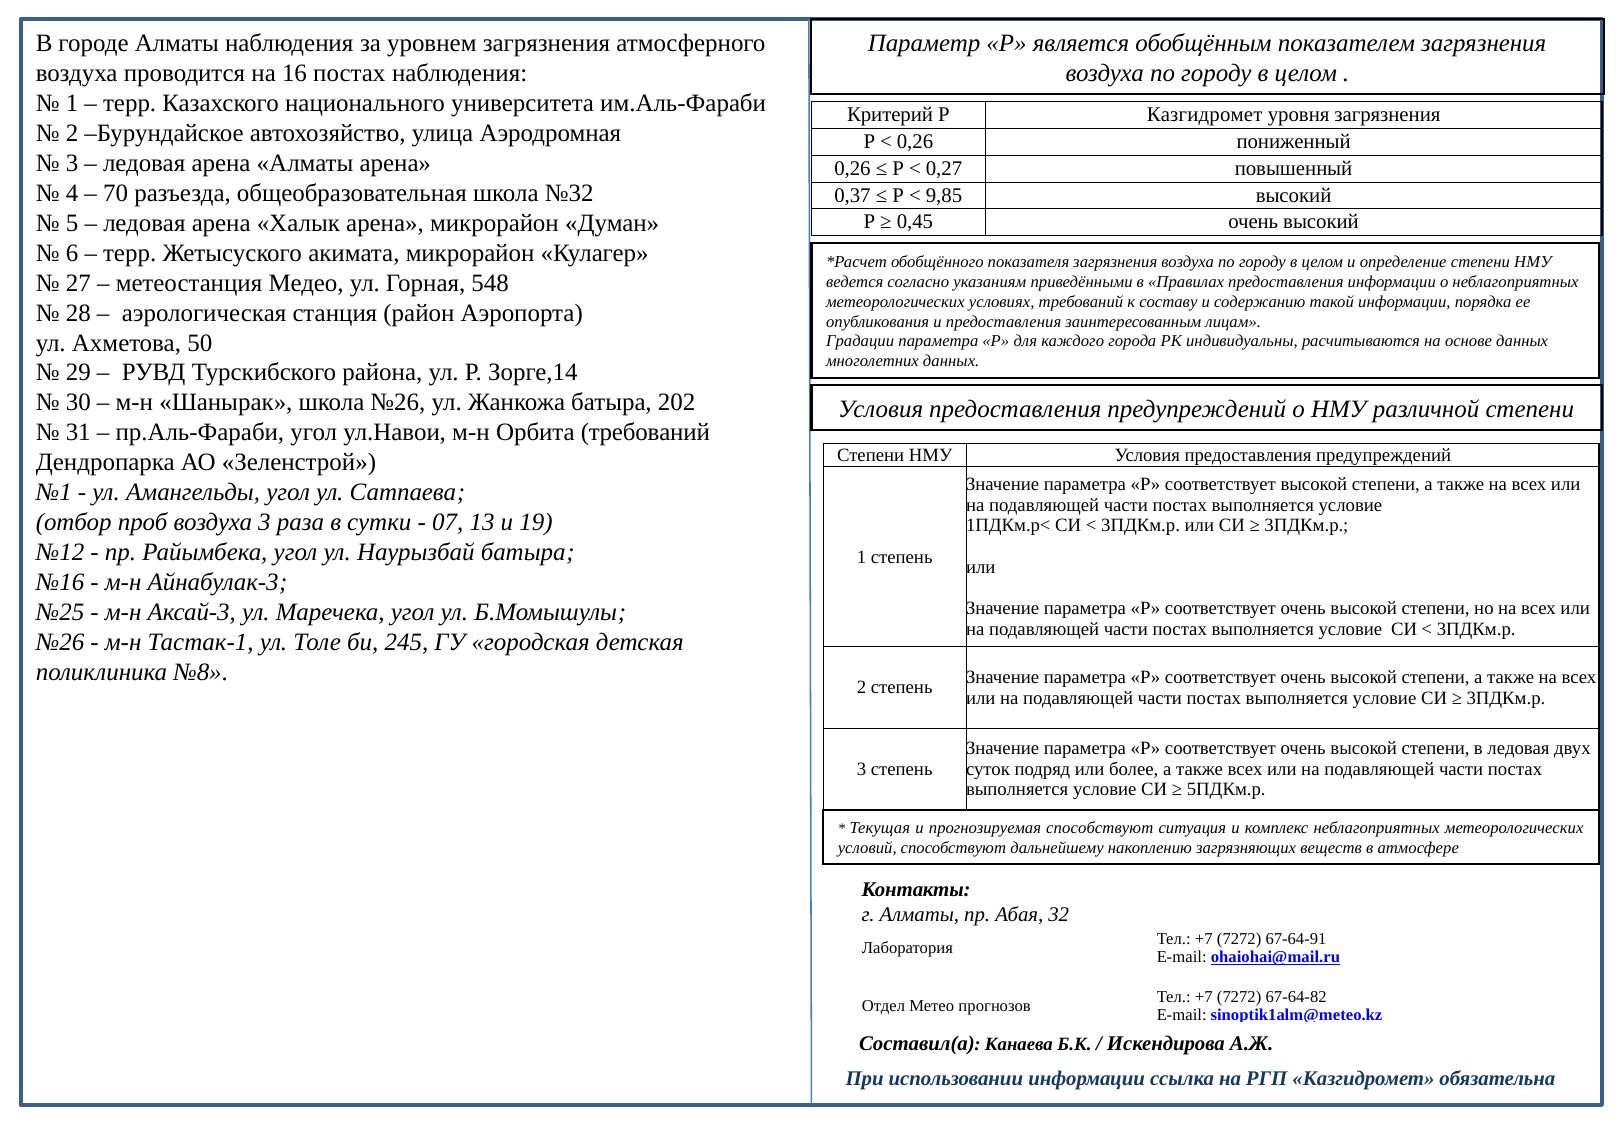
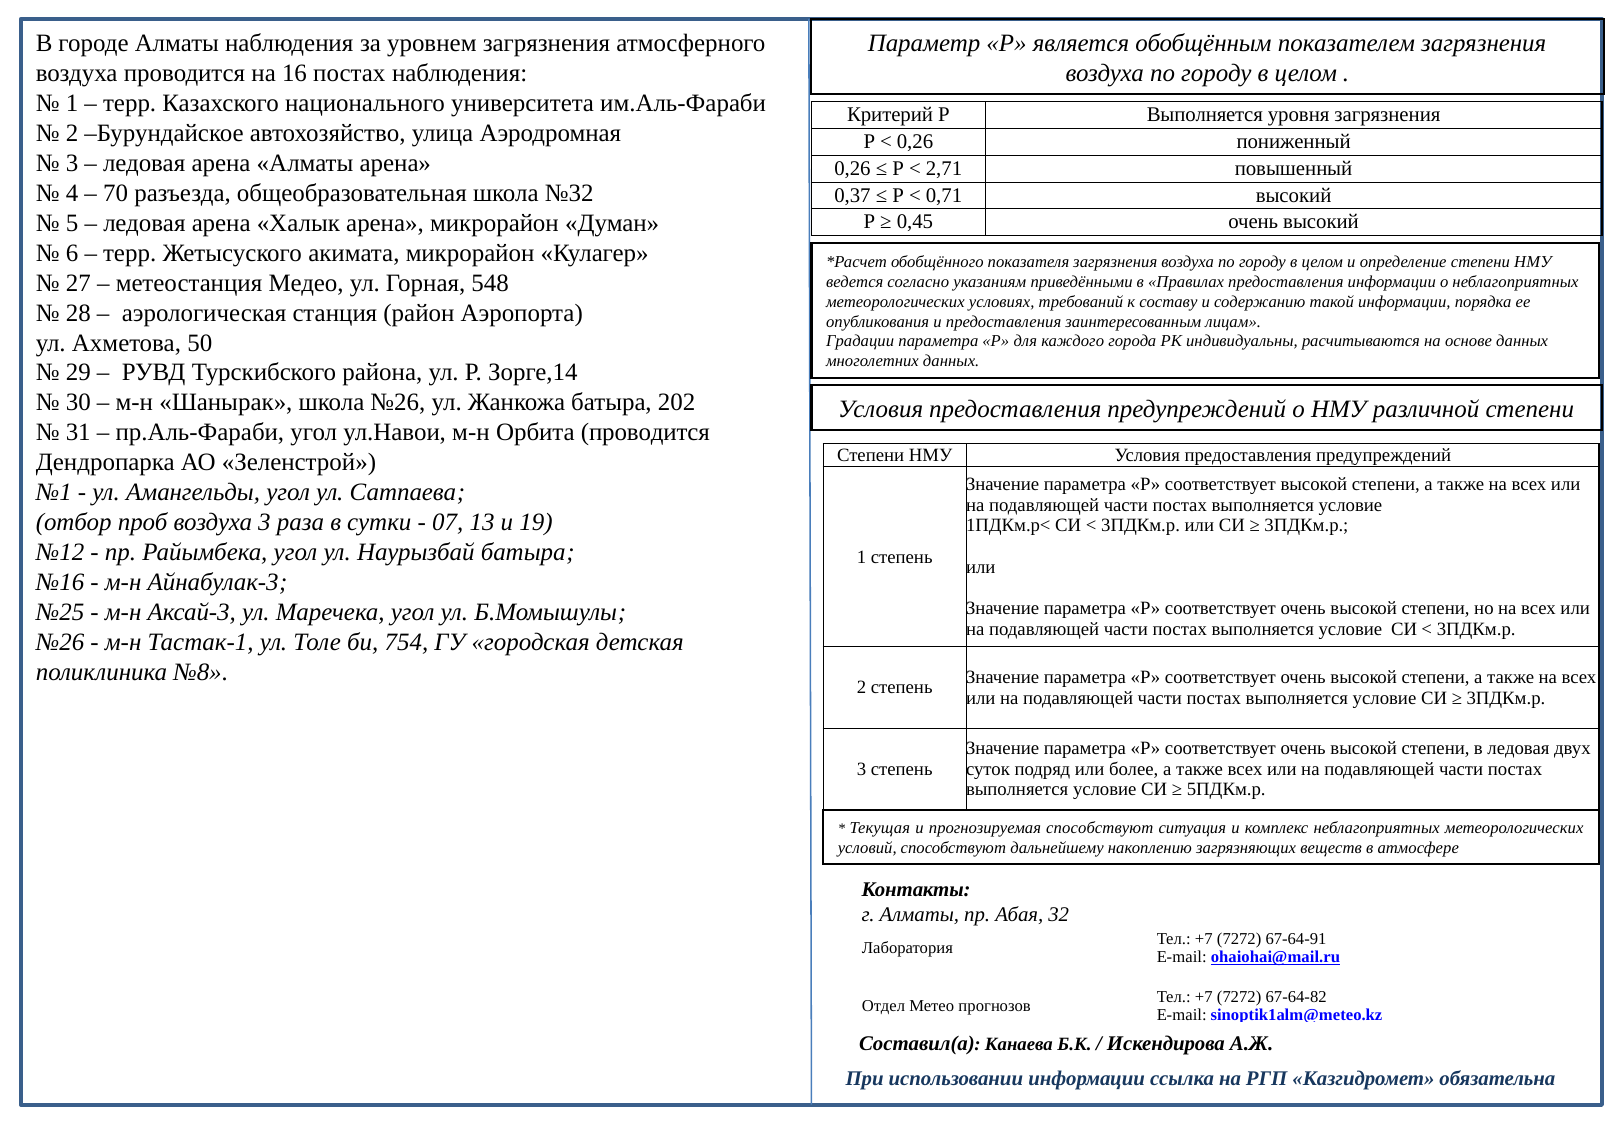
Р Казгидромет: Казгидромет -> Выполняется
0,27: 0,27 -> 2,71
9,85: 9,85 -> 0,71
Орбита требований: требований -> проводится
245: 245 -> 754
